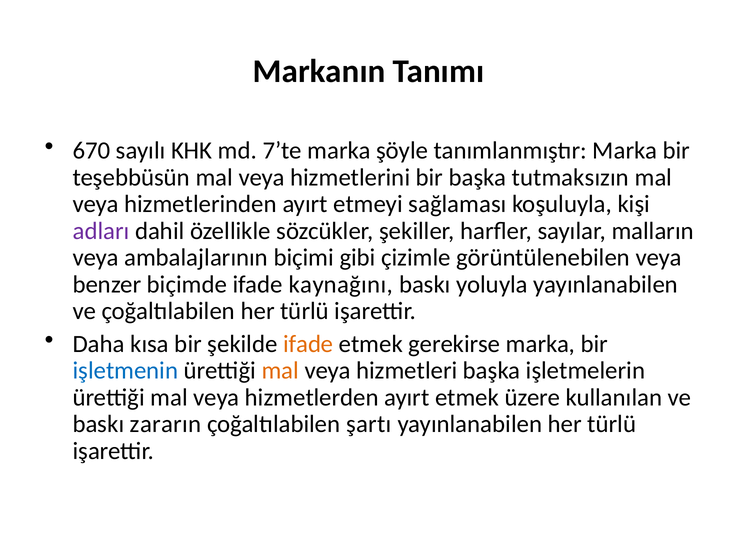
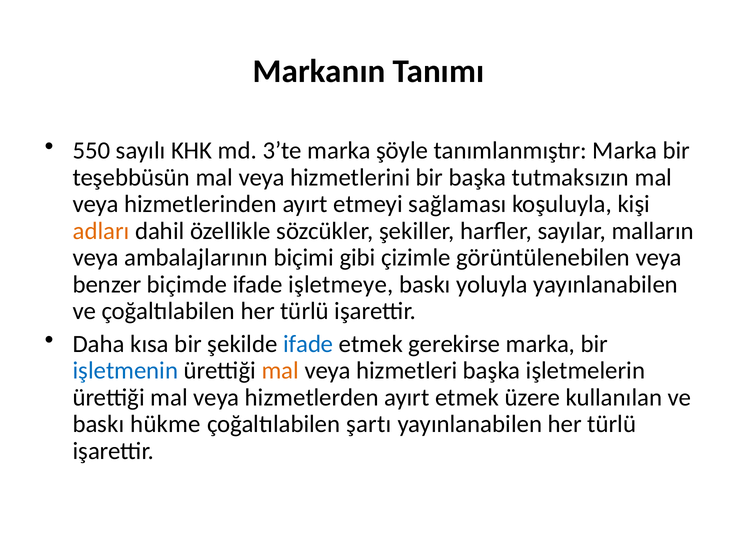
670: 670 -> 550
7’te: 7’te -> 3’te
adları colour: purple -> orange
kaynağını: kaynağını -> işletmeye
ifade at (308, 344) colour: orange -> blue
zararın: zararın -> hükme
